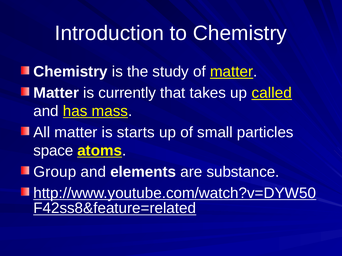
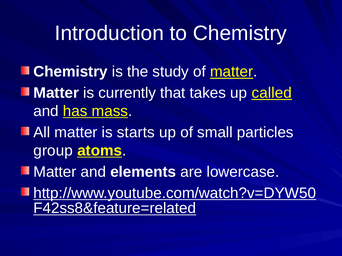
space: space -> group
Group at (55, 172): Group -> Matter
substance: substance -> lowercase
